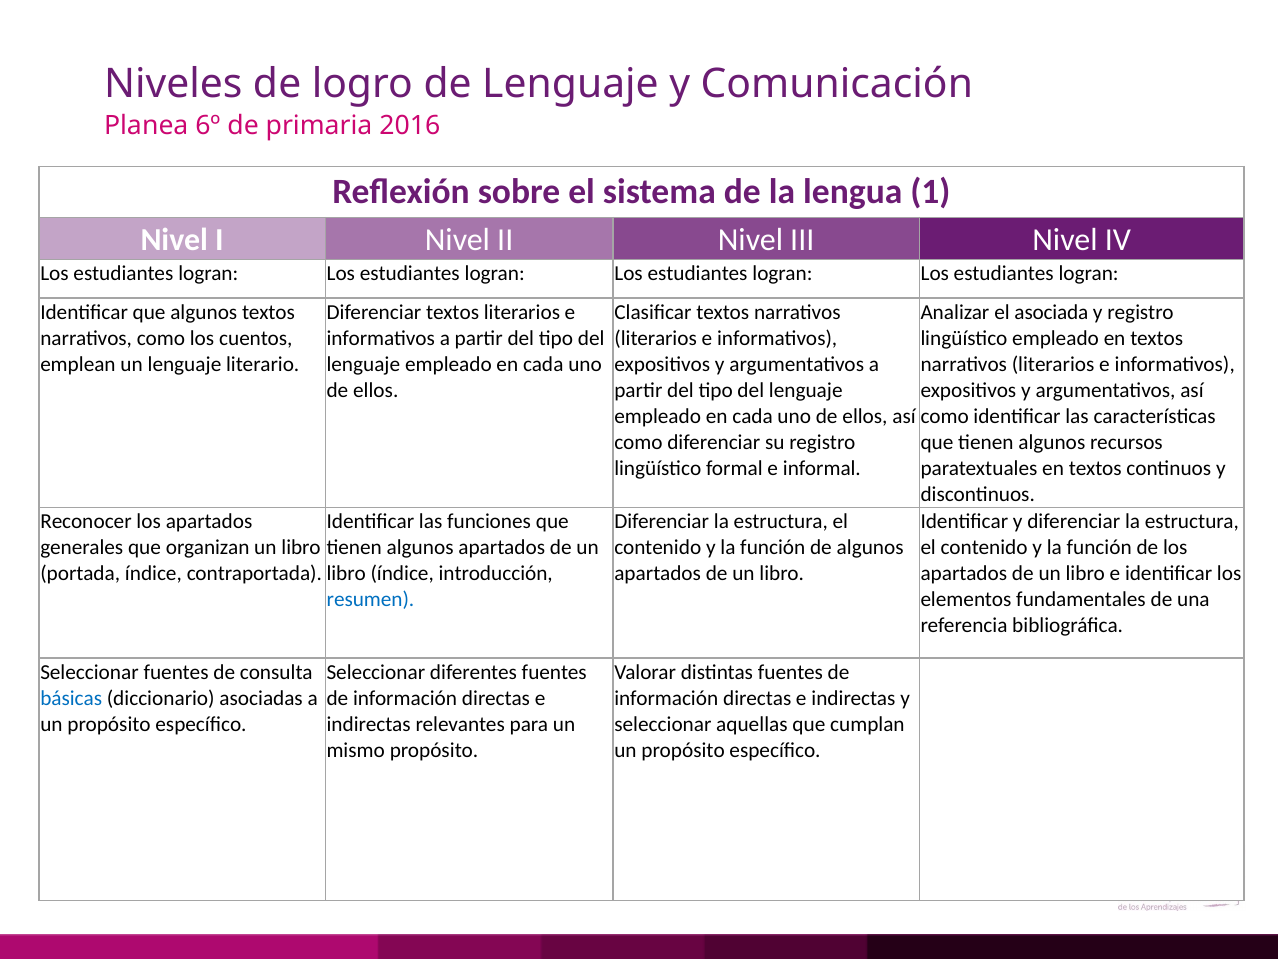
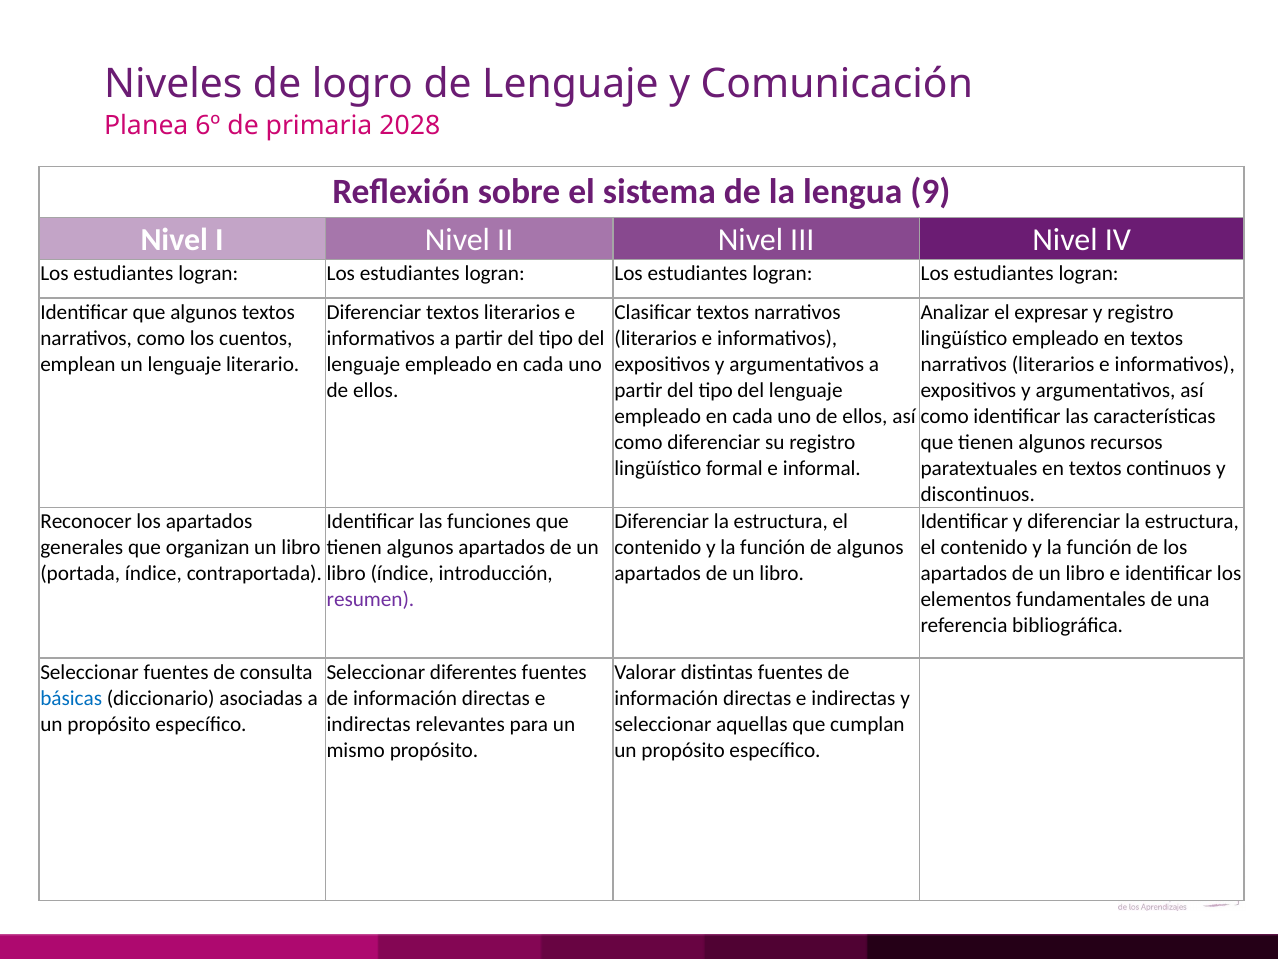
2016: 2016 -> 2028
1: 1 -> 9
asociada: asociada -> expresar
resumen colour: blue -> purple
